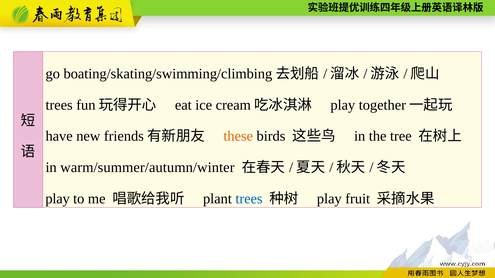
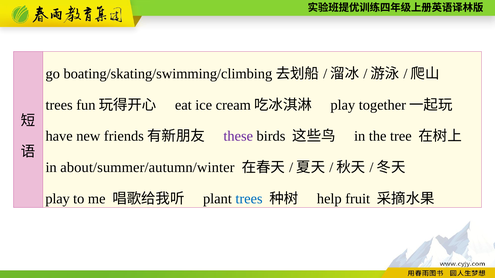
these colour: orange -> purple
warm/summer/autumn/winter: warm/summer/autumn/winter -> about/summer/autumn/winter
play at (329, 199): play -> help
